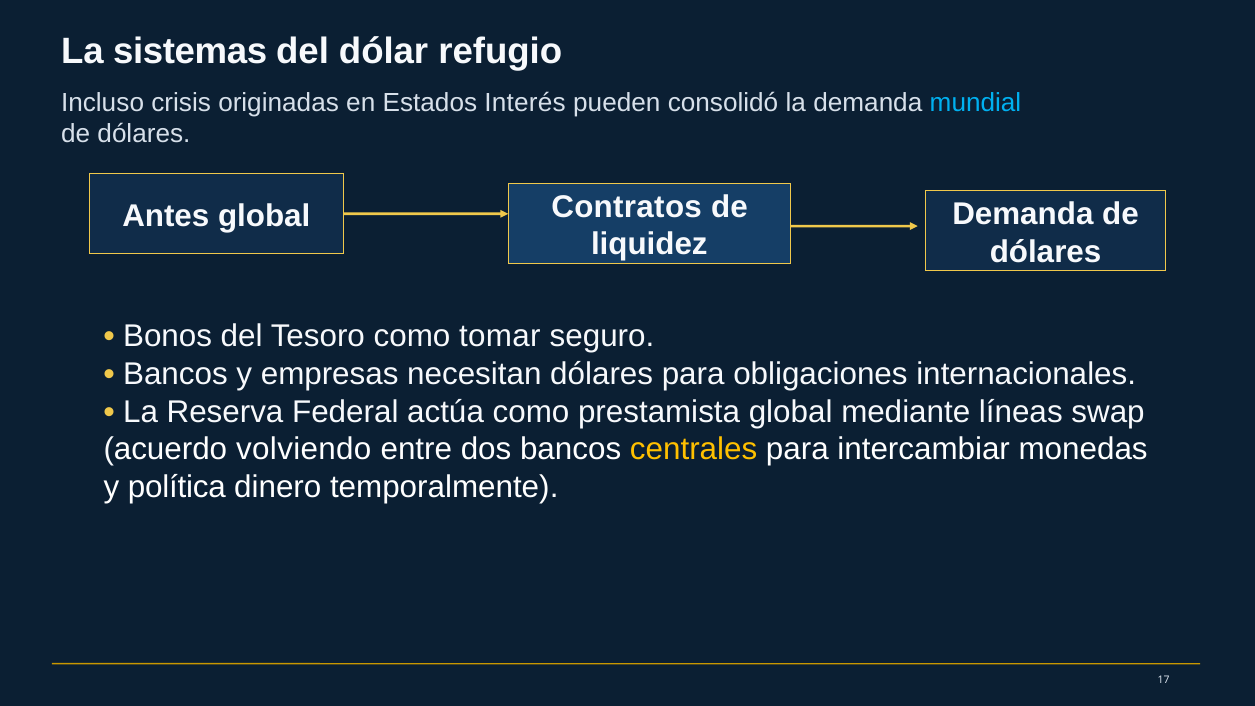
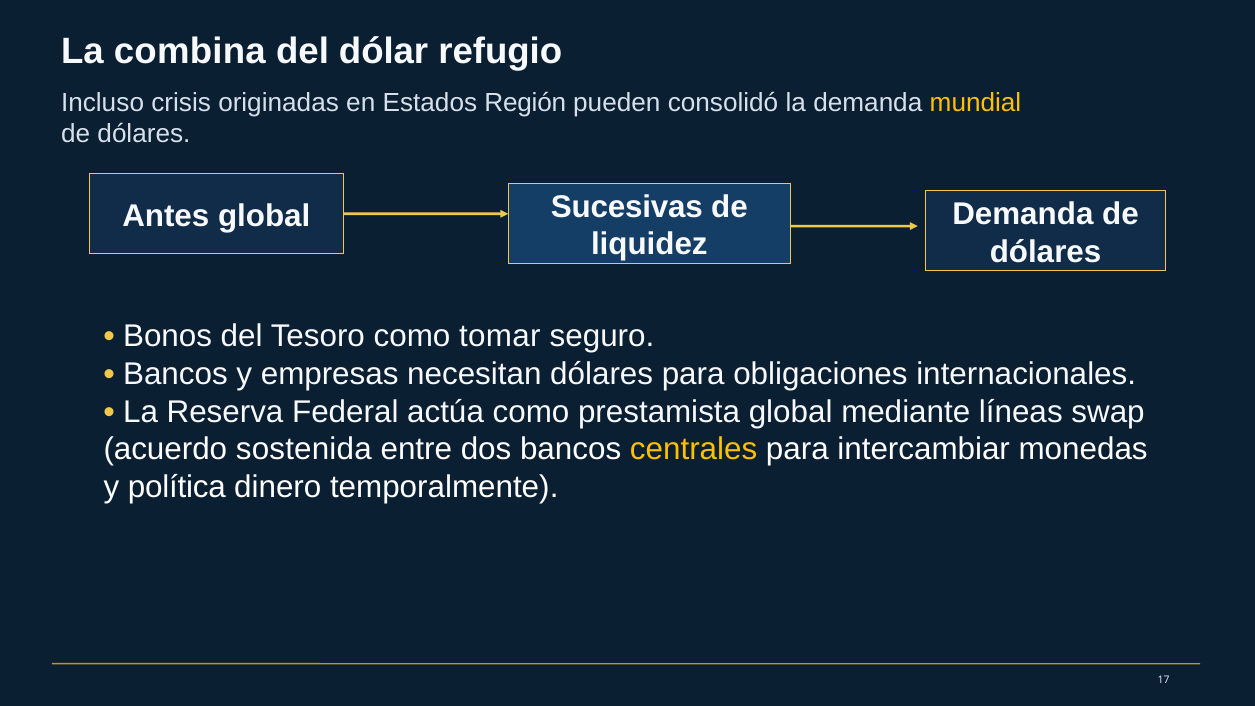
sistemas: sistemas -> combina
Interés: Interés -> Región
mundial colour: light blue -> yellow
Contratos: Contratos -> Sucesivas
volviendo: volviendo -> sostenida
